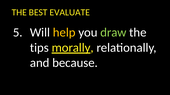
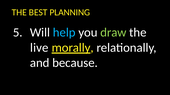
EVALUATE: EVALUATE -> PLANNING
help colour: yellow -> light blue
tips: tips -> live
